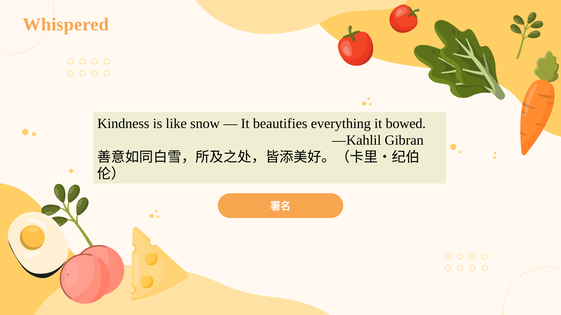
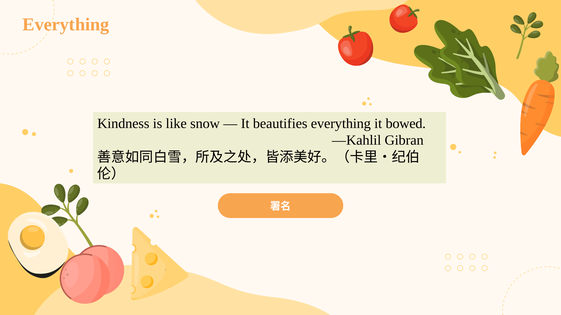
Whispered at (66, 25): Whispered -> Everything
